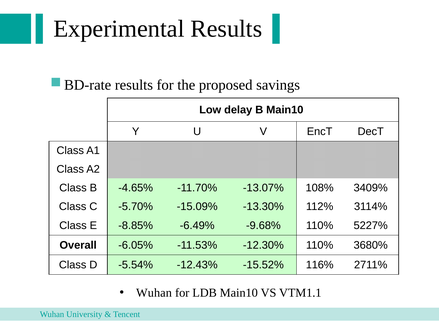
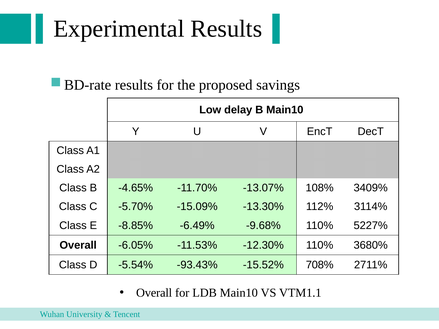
-12.43%: -12.43% -> -93.43%
116%: 116% -> 708%
Wuhan at (154, 293): Wuhan -> Overall
